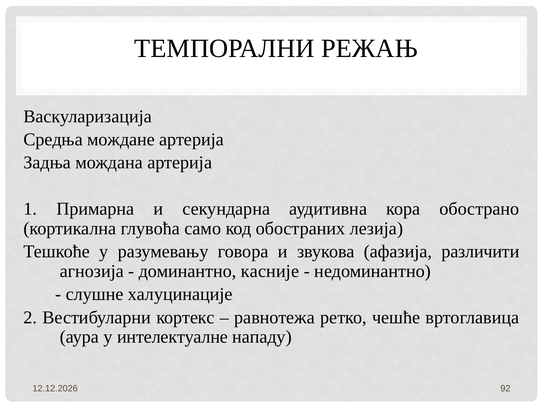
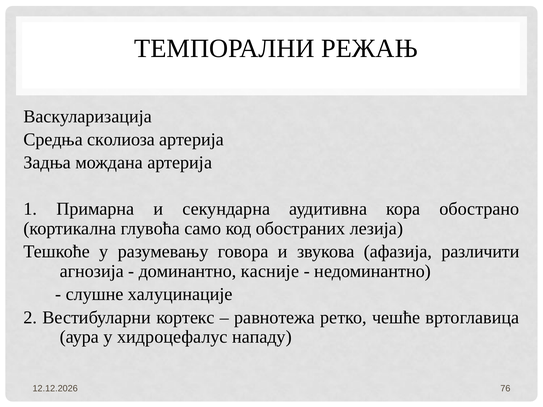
мождане: мождане -> сколиоза
интелектуалне: интелектуалне -> хидроцефалус
92: 92 -> 76
